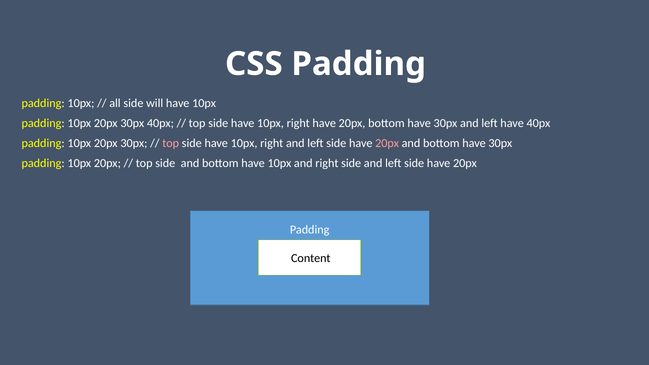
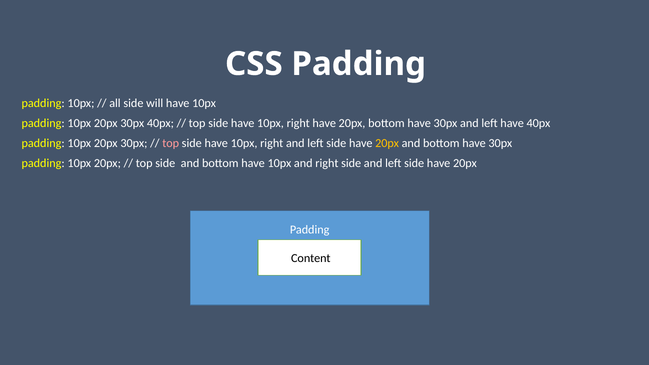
20px at (387, 143) colour: pink -> yellow
